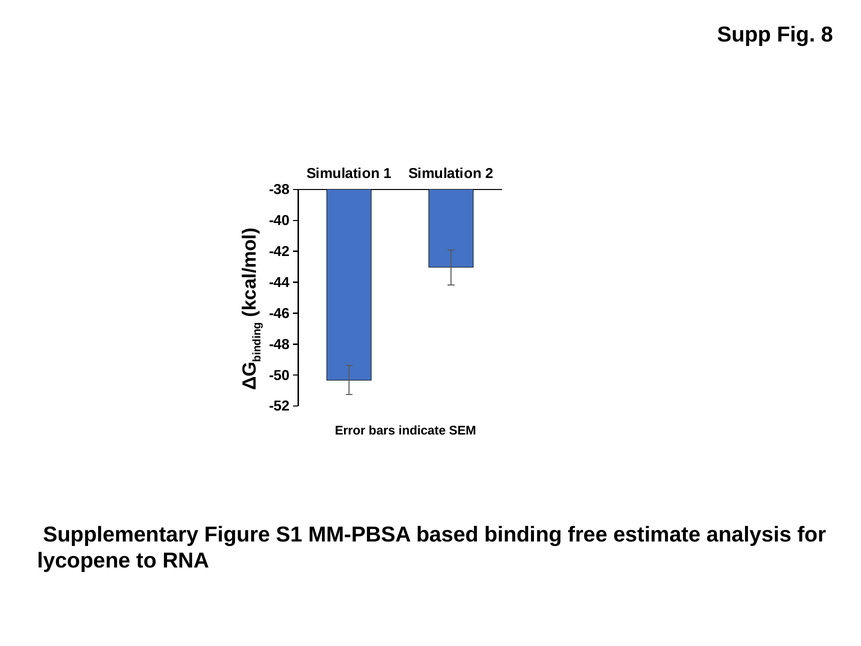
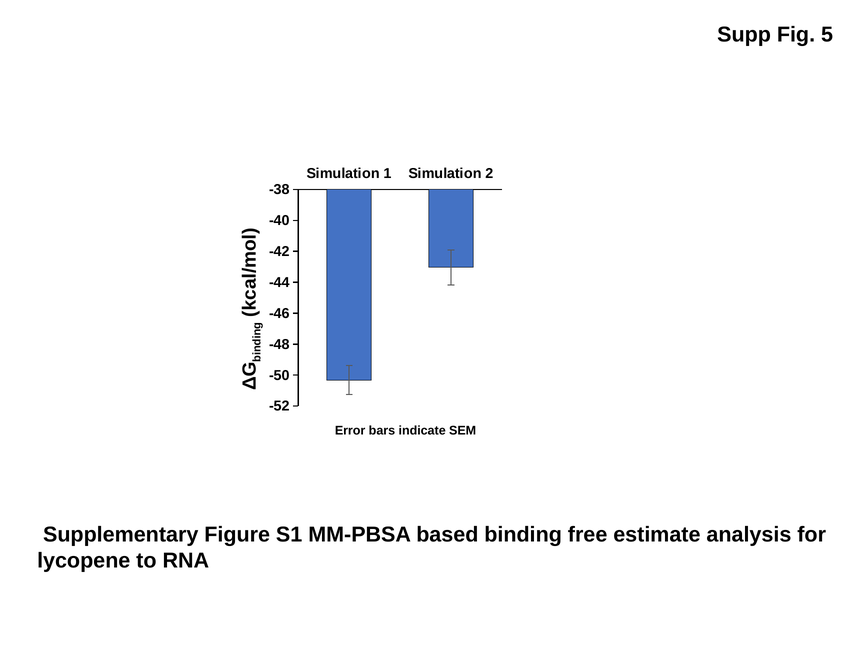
8: 8 -> 5
